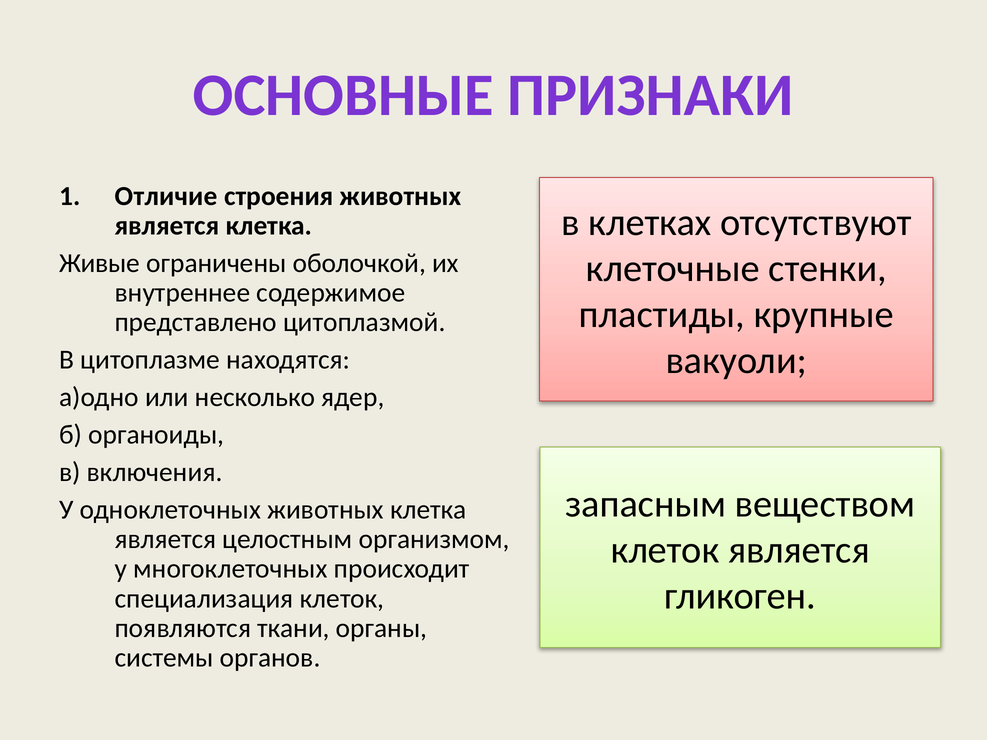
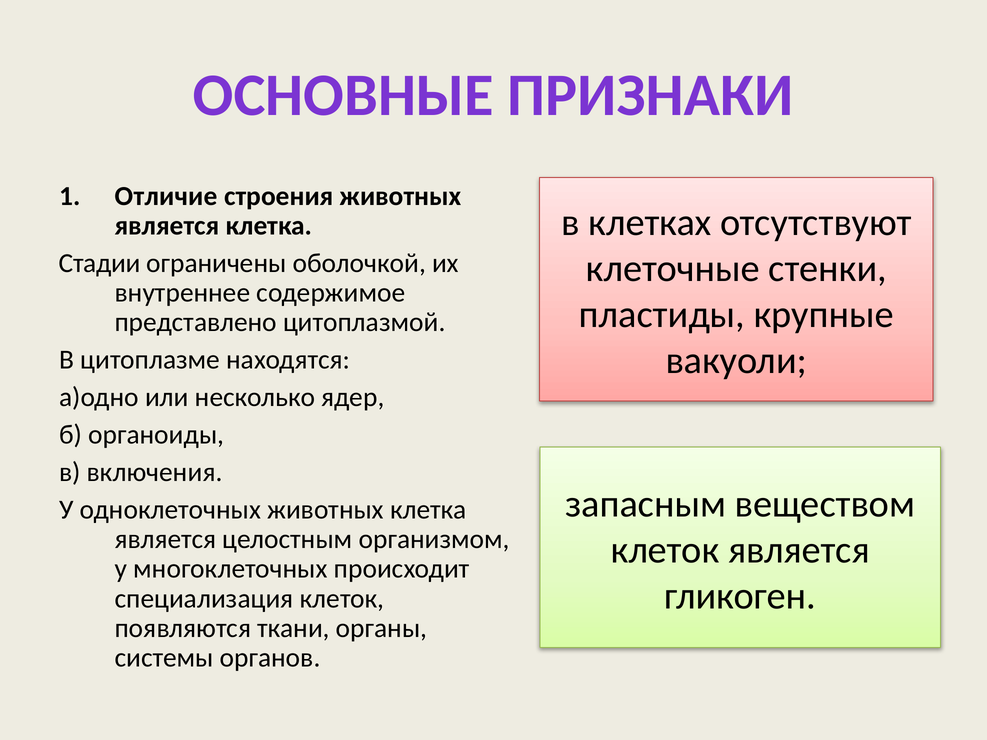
Живые: Живые -> Стадии
